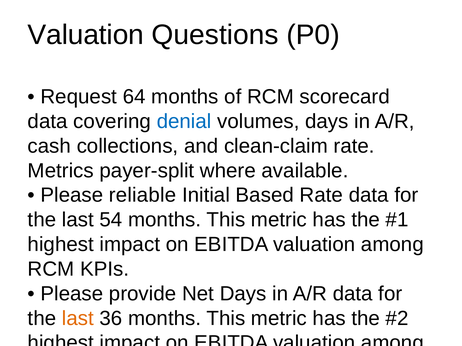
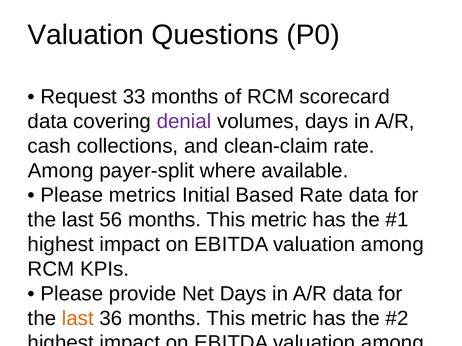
64: 64 -> 33
denial at (184, 122) colour: blue -> purple
Metrics at (61, 171): Metrics -> Among
reliable: reliable -> metrics
54: 54 -> 56
